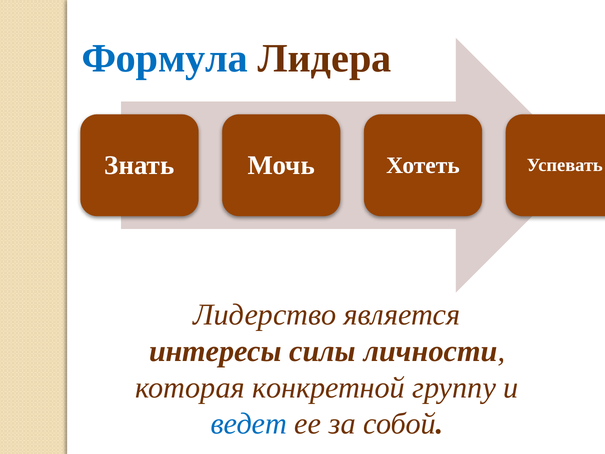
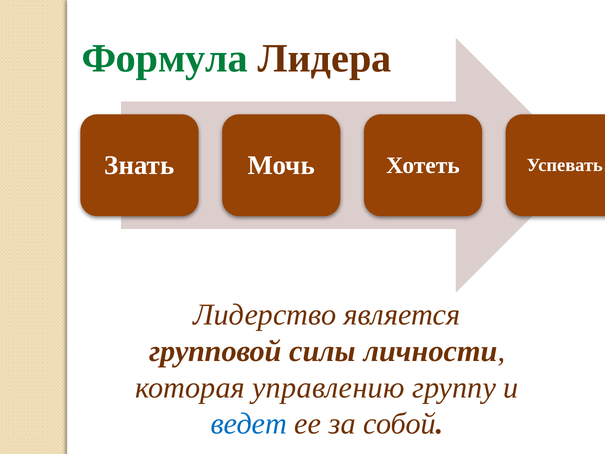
Формула colour: blue -> green
интересы: интересы -> групповой
конкретной: конкретной -> управлению
